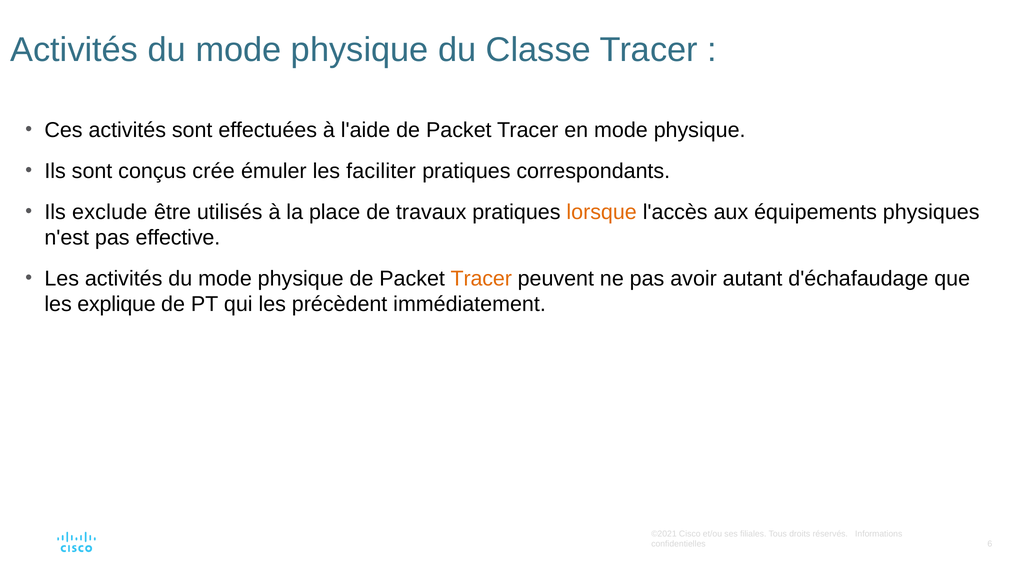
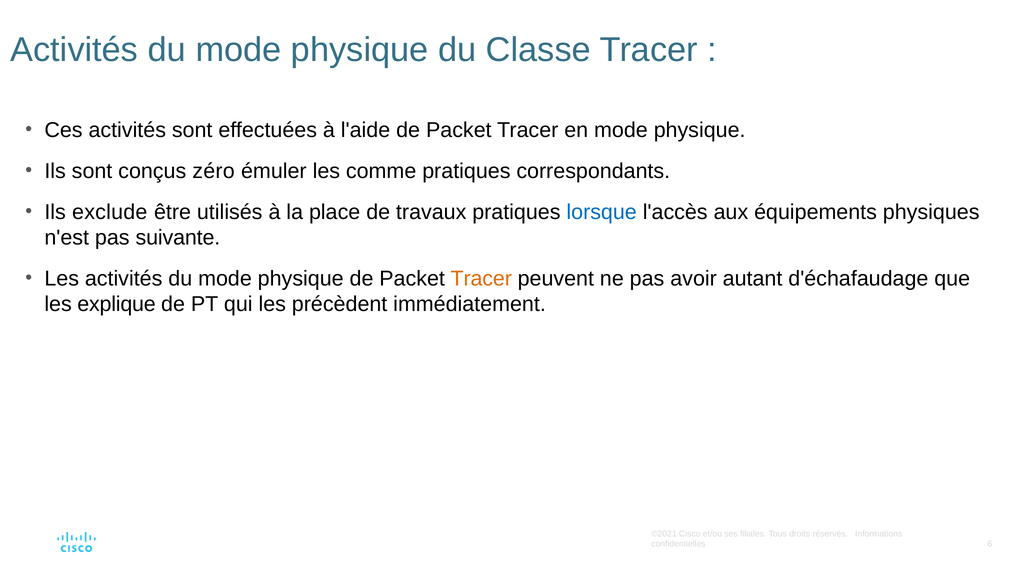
crée: crée -> zéro
faciliter: faciliter -> comme
lorsque colour: orange -> blue
effective: effective -> suivante
